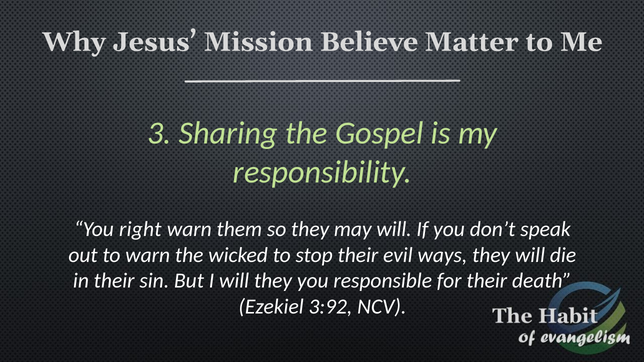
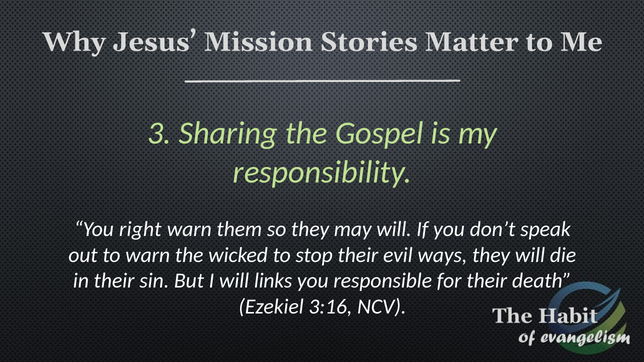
Believe: Believe -> Stories
will they: they -> links
3:92: 3:92 -> 3:16
